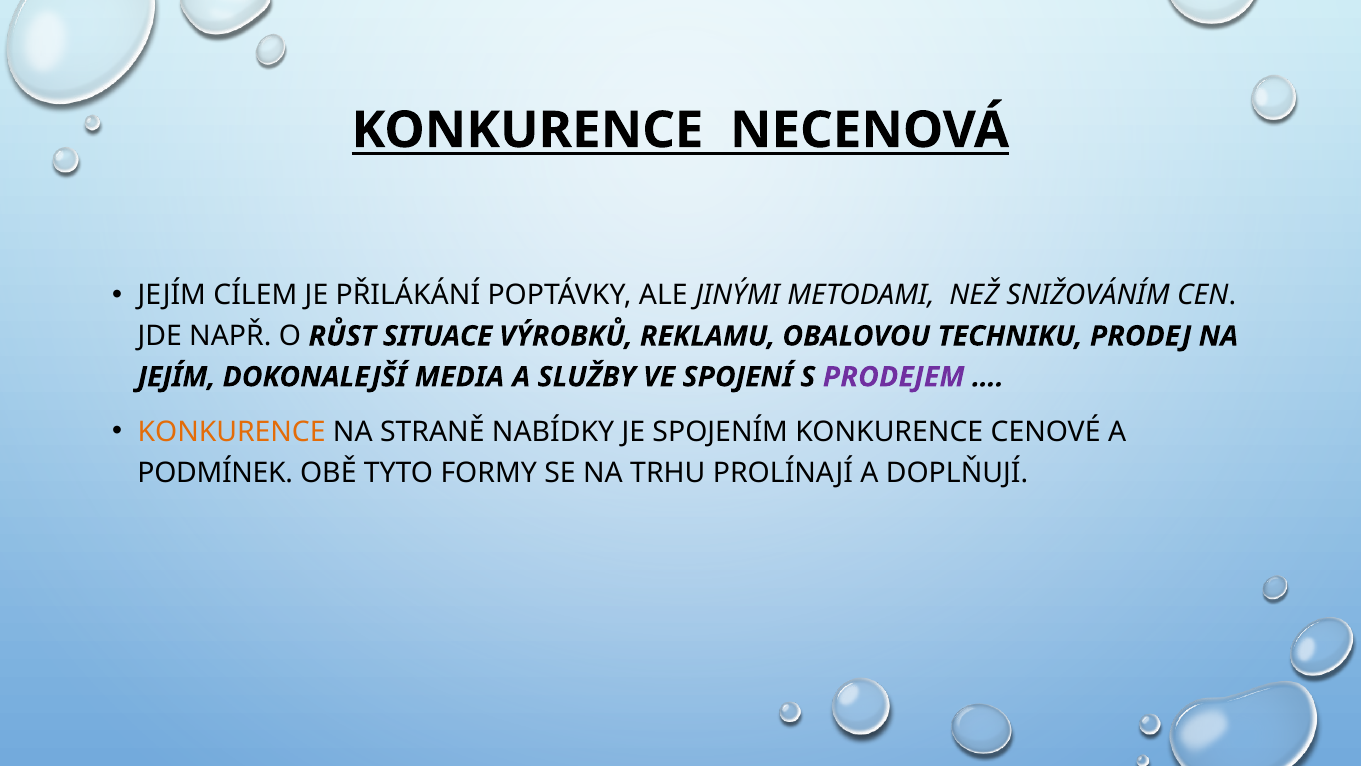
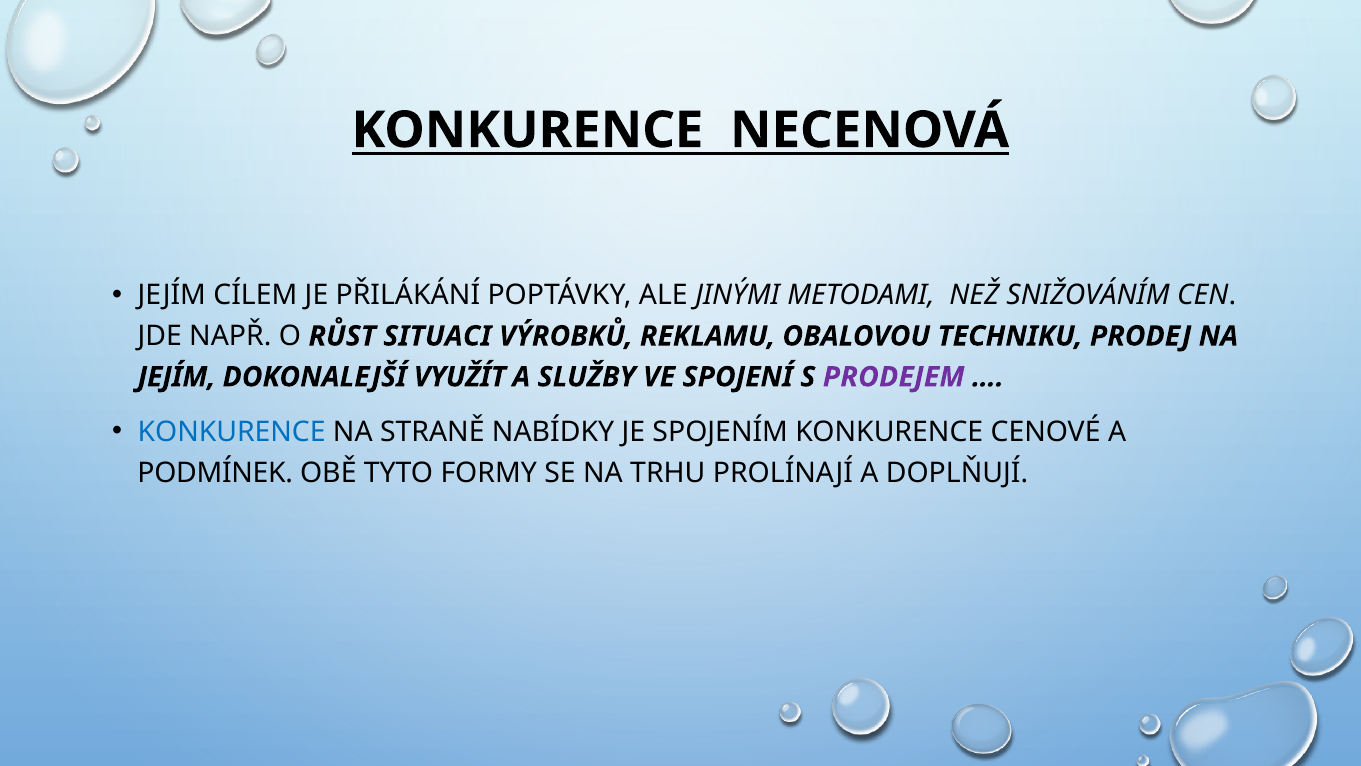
SITUACE: SITUACE -> SITUACI
MEDIA: MEDIA -> VYUŽÍT
KONKURENCE at (232, 432) colour: orange -> blue
